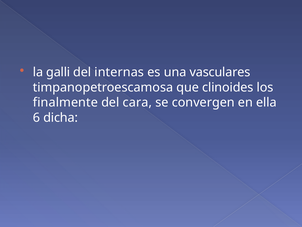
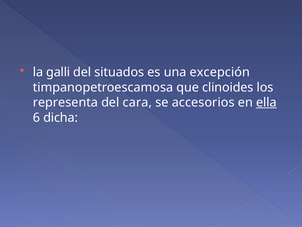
internas: internas -> situados
vasculares: vasculares -> excepción
finalmente: finalmente -> representa
convergen: convergen -> accesorios
ella underline: none -> present
